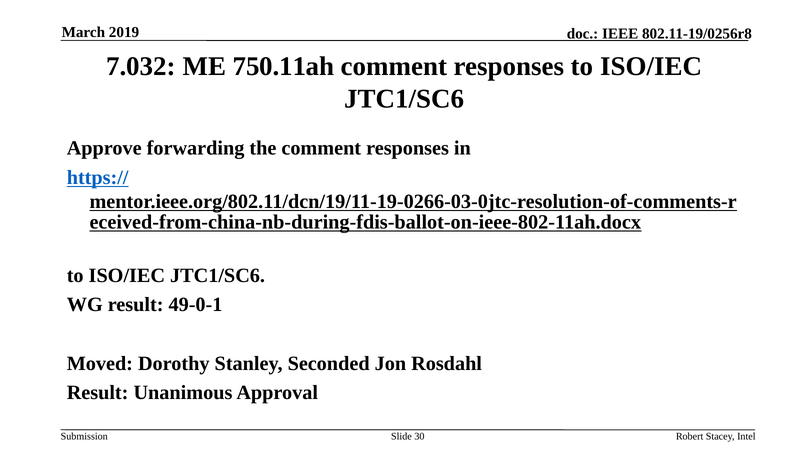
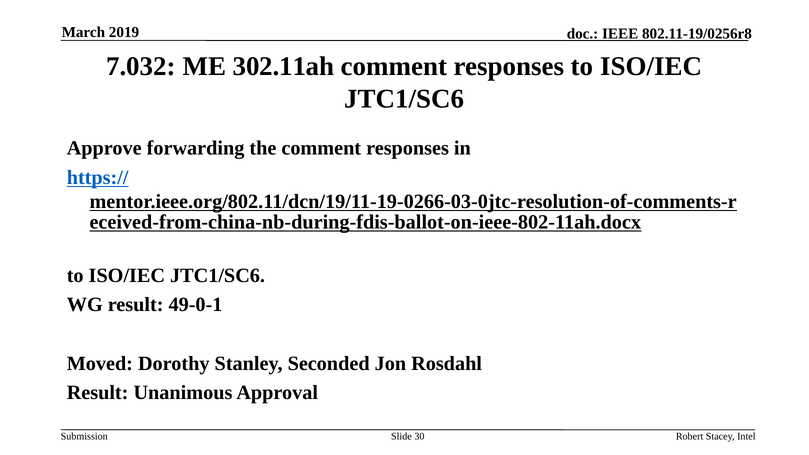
750.11ah: 750.11ah -> 302.11ah
